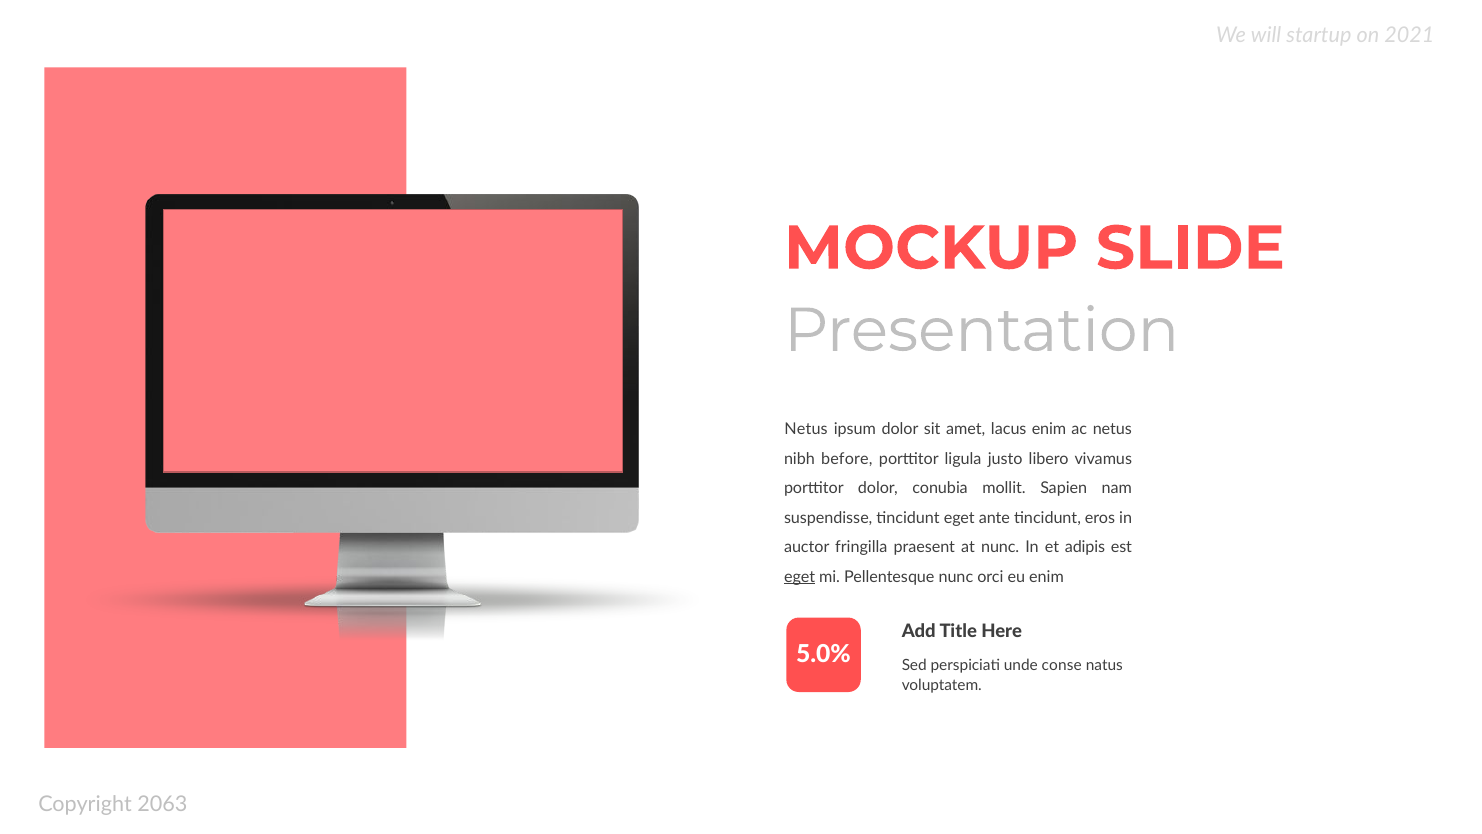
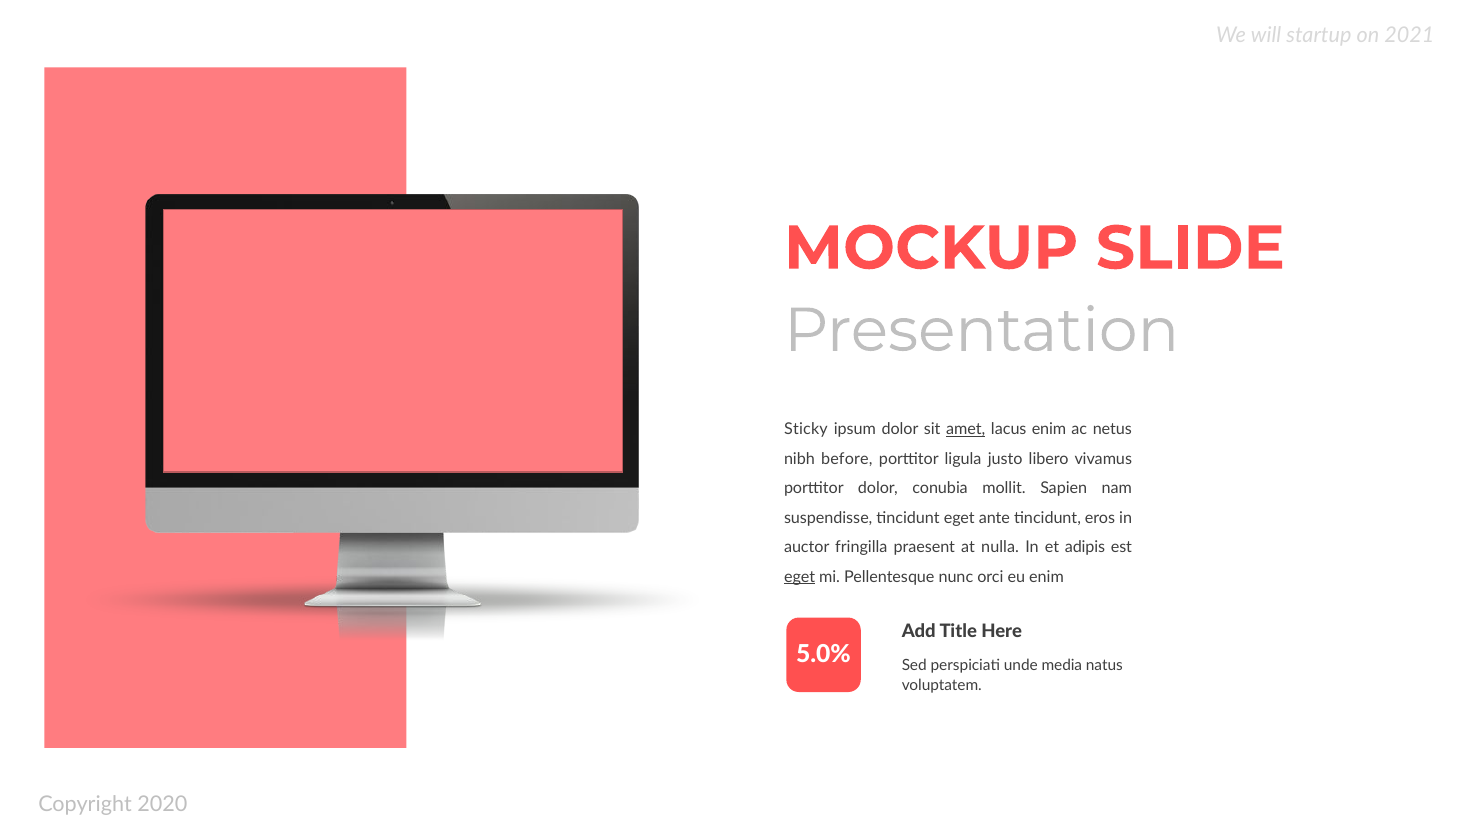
Netus at (806, 429): Netus -> Sticky
amet underline: none -> present
at nunc: nunc -> nulla
conse: conse -> media
2063: 2063 -> 2020
